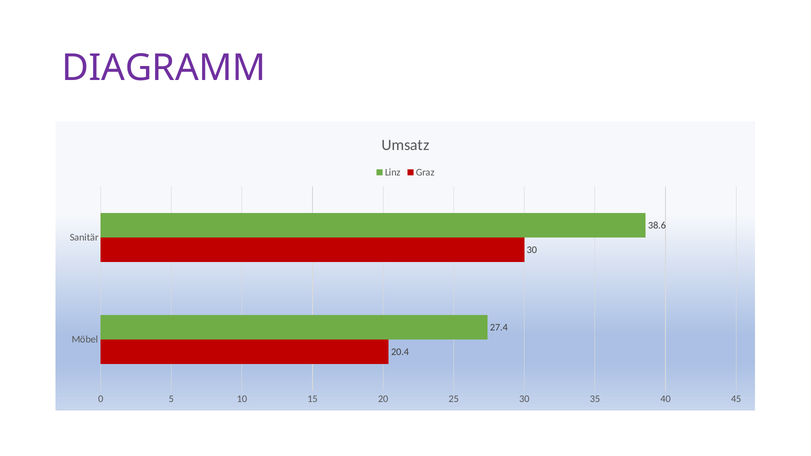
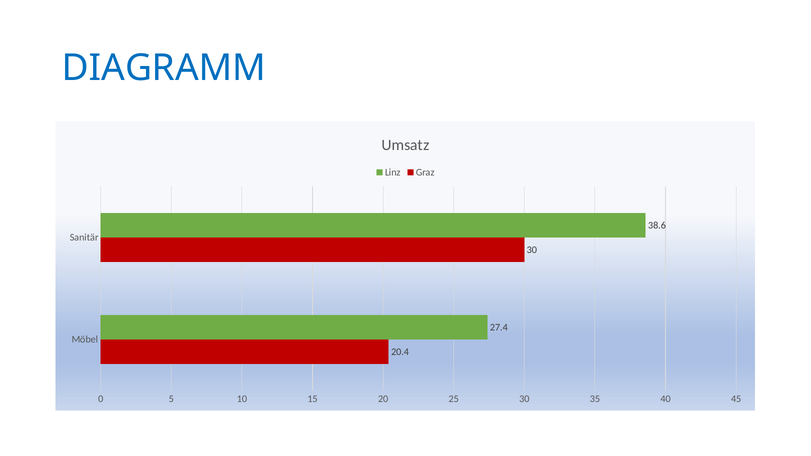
DIAGRAMM colour: purple -> blue
